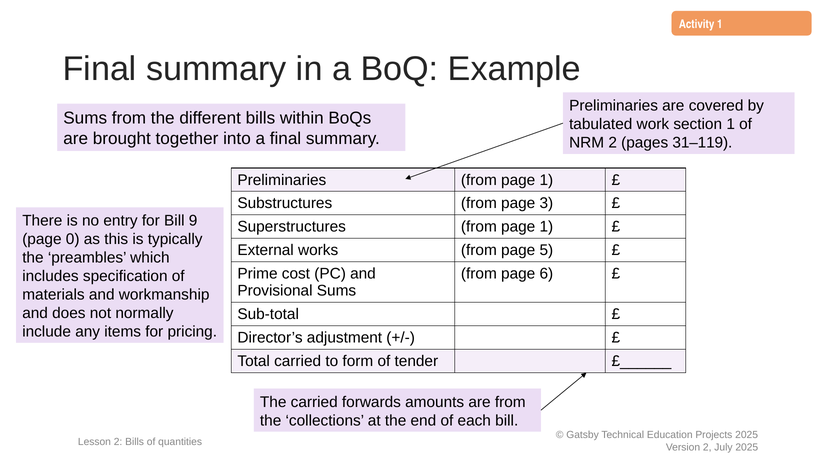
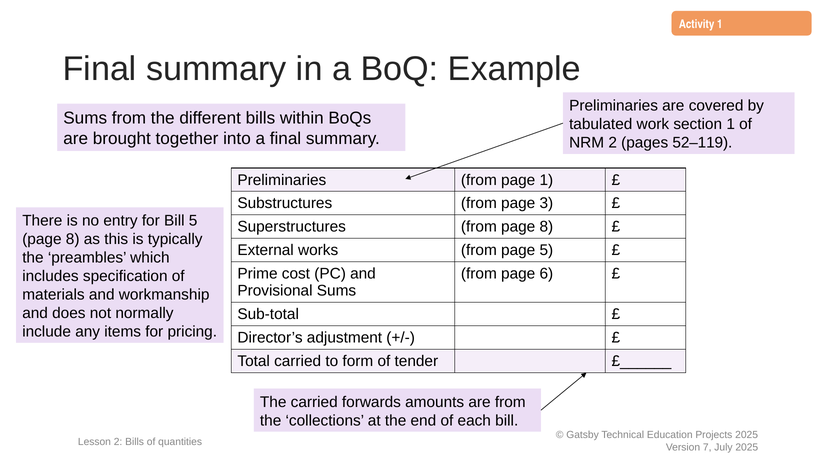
31–119: 31–119 -> 52–119
Bill 9: 9 -> 5
Superstructures from page 1: 1 -> 8
0 at (73, 239): 0 -> 8
2 at (707, 447): 2 -> 7
